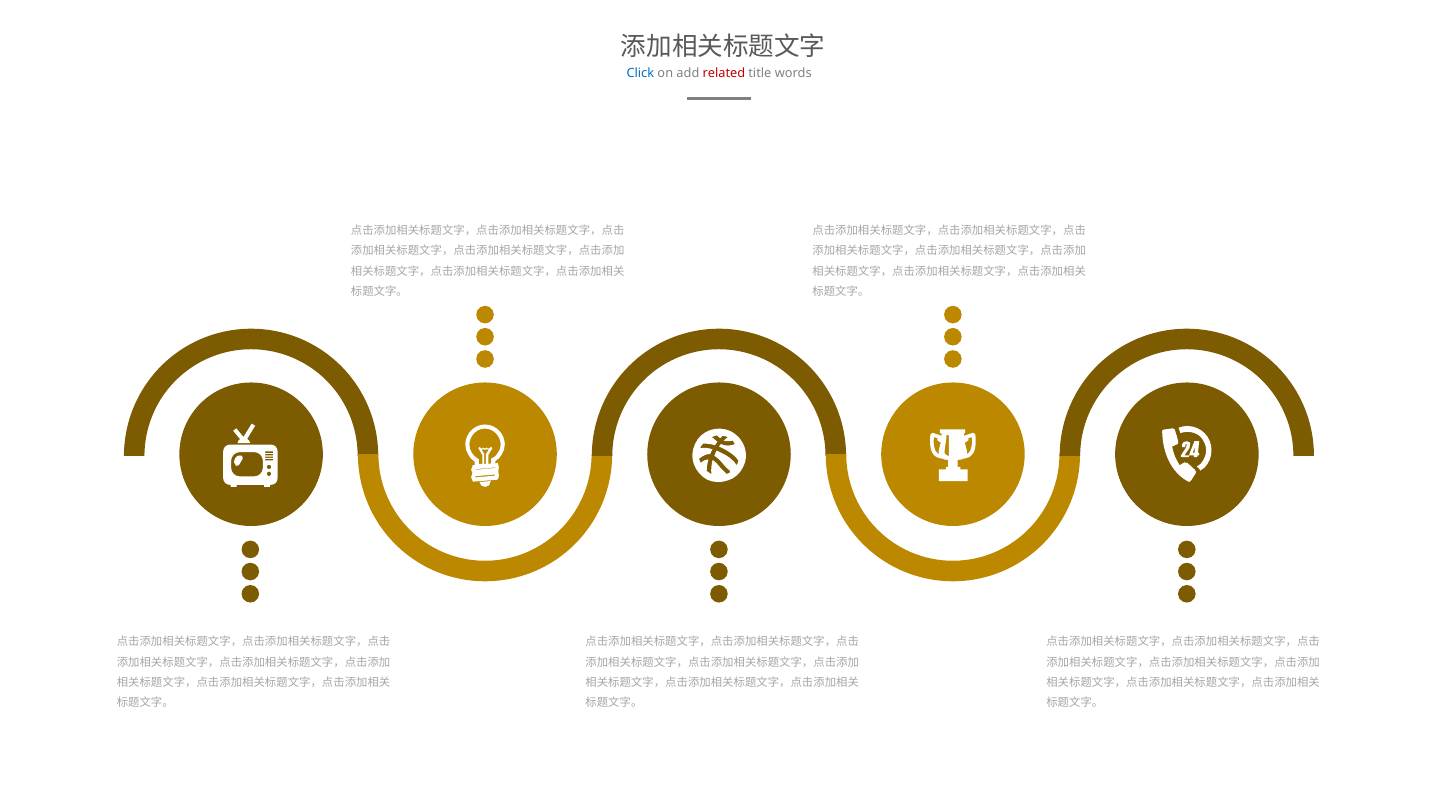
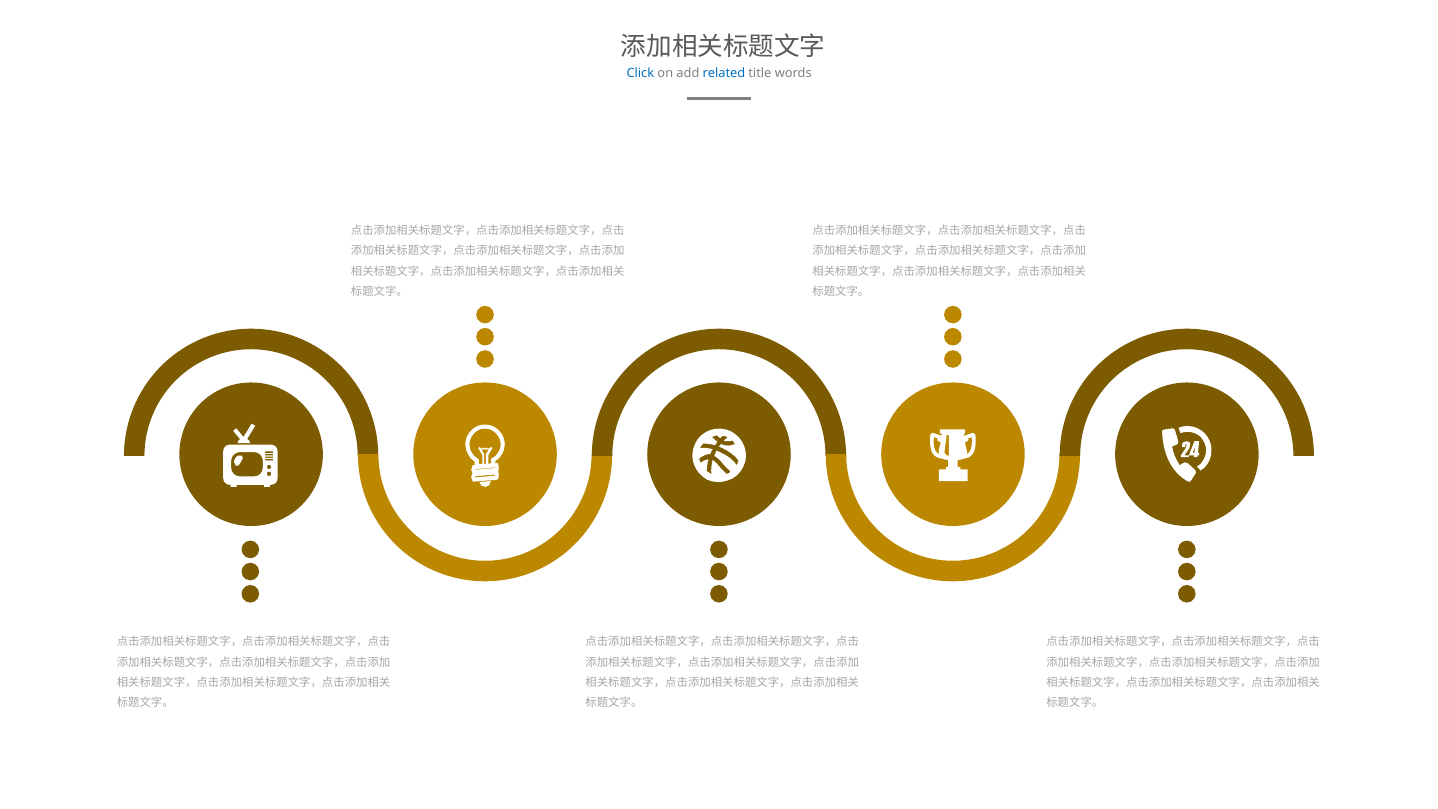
related colour: red -> blue
